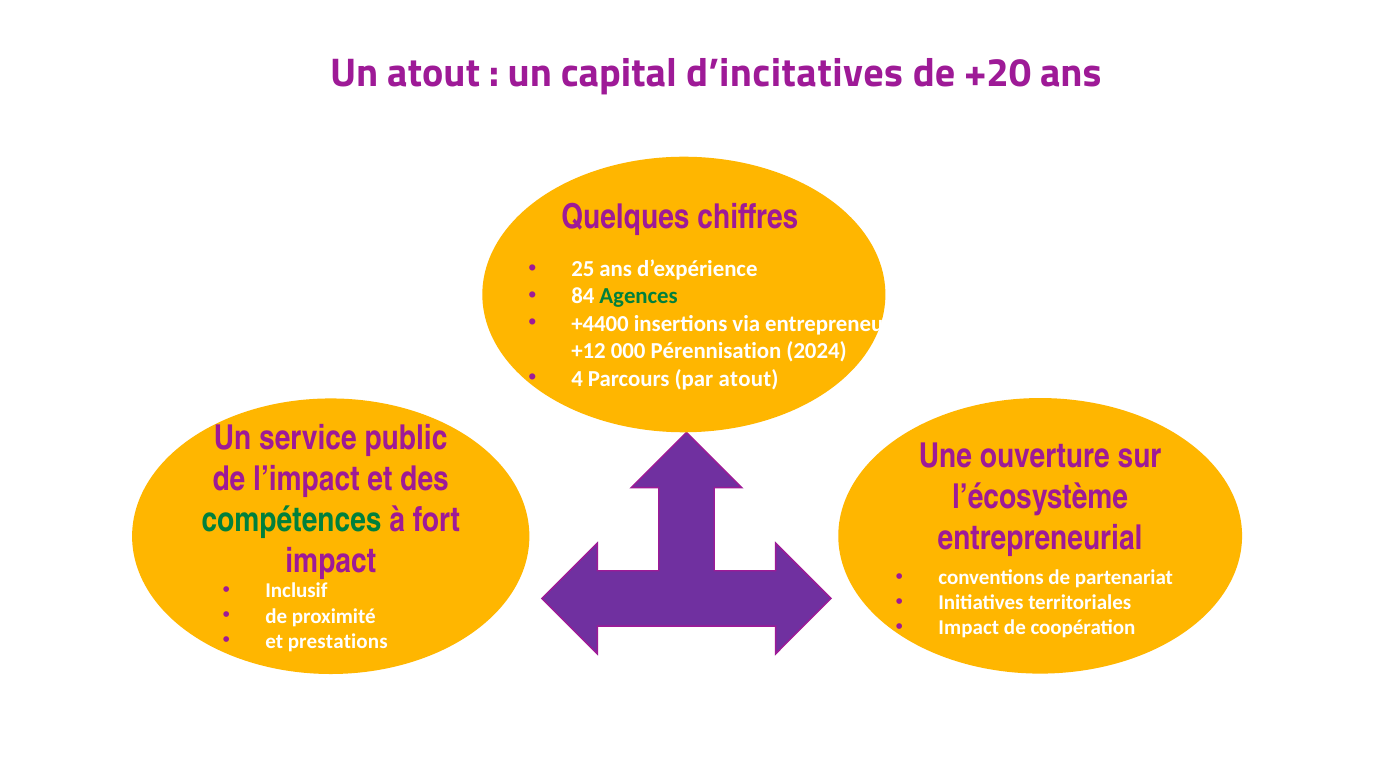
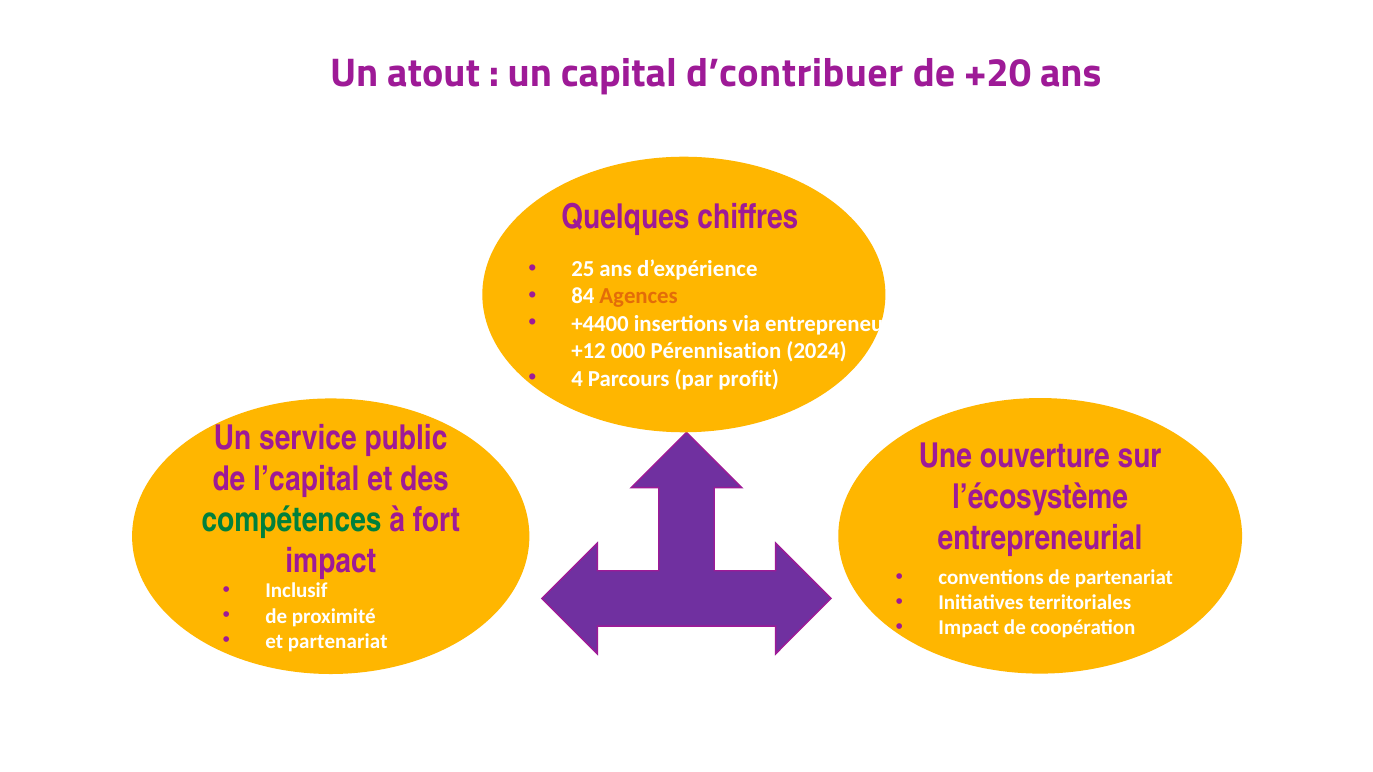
d’incitatives: d’incitatives -> d’contribuer
Agences colour: green -> orange
par atout: atout -> profit
l’impact: l’impact -> l’capital
et prestations: prestations -> partenariat
